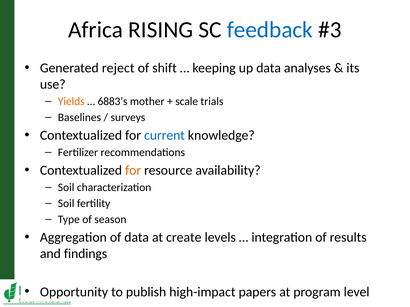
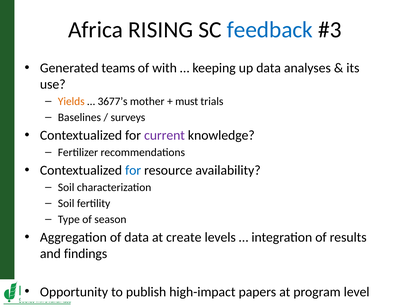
reject: reject -> teams
shift: shift -> with
6883’s: 6883’s -> 3677’s
scale: scale -> must
current colour: blue -> purple
for at (133, 171) colour: orange -> blue
